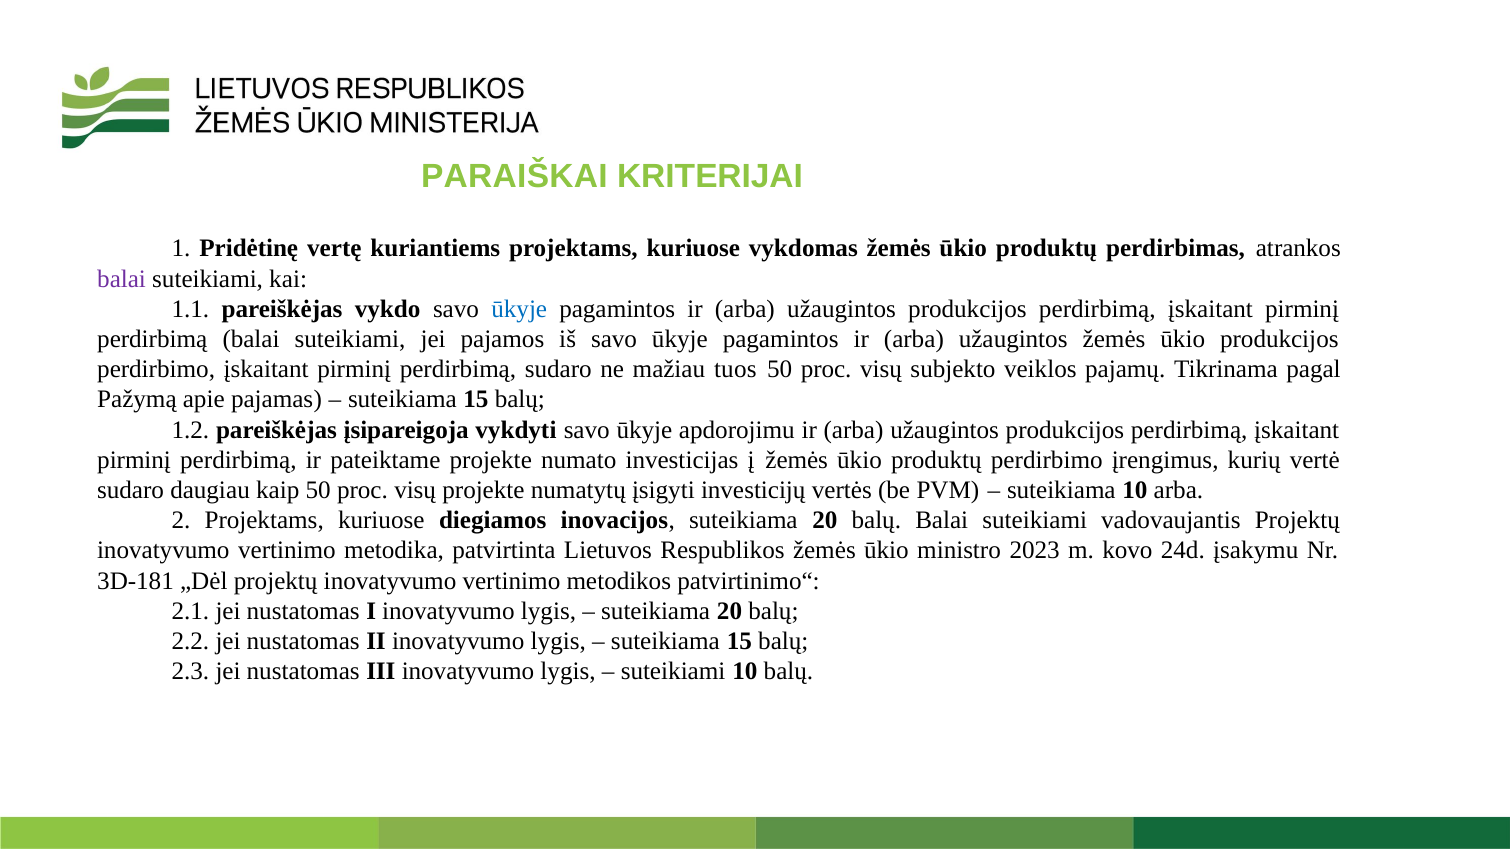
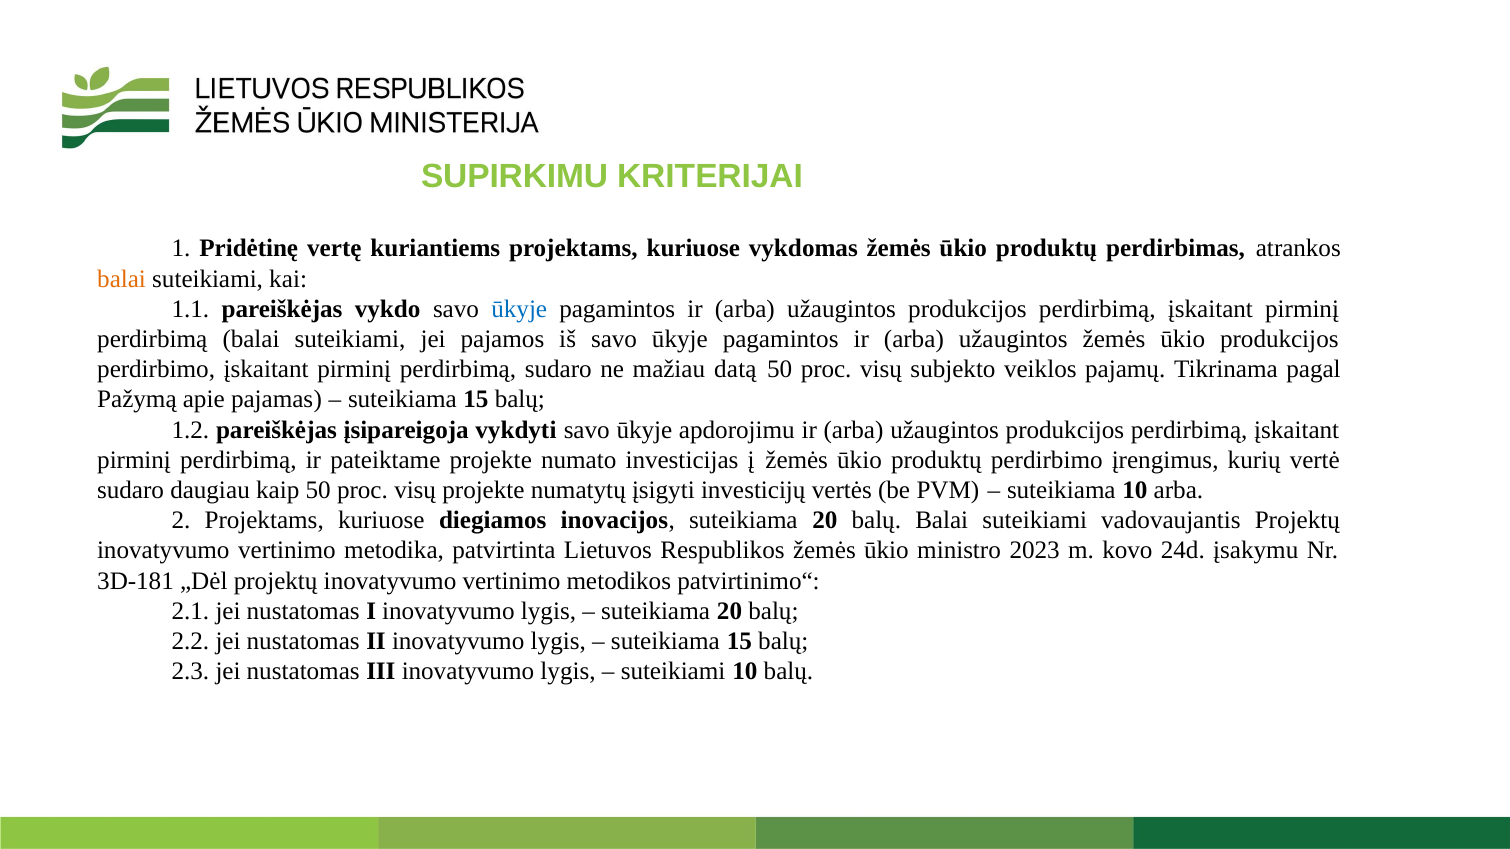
PARAIŠKAI: PARAIŠKAI -> SUPIRKIMU
balai at (122, 279) colour: purple -> orange
tuos: tuos -> datą
